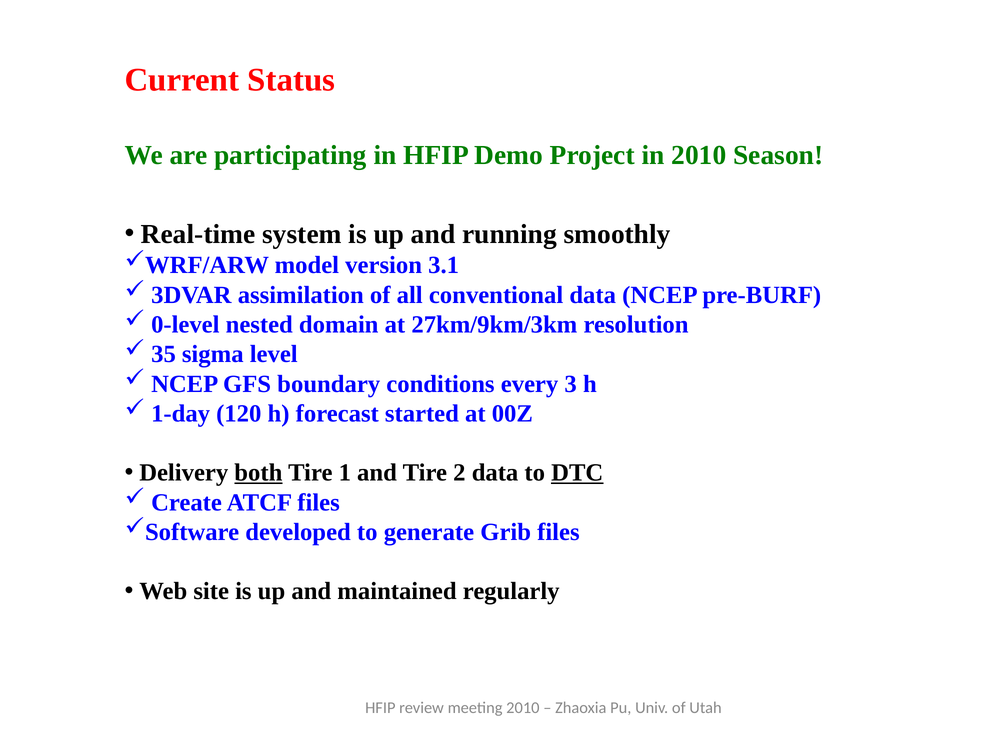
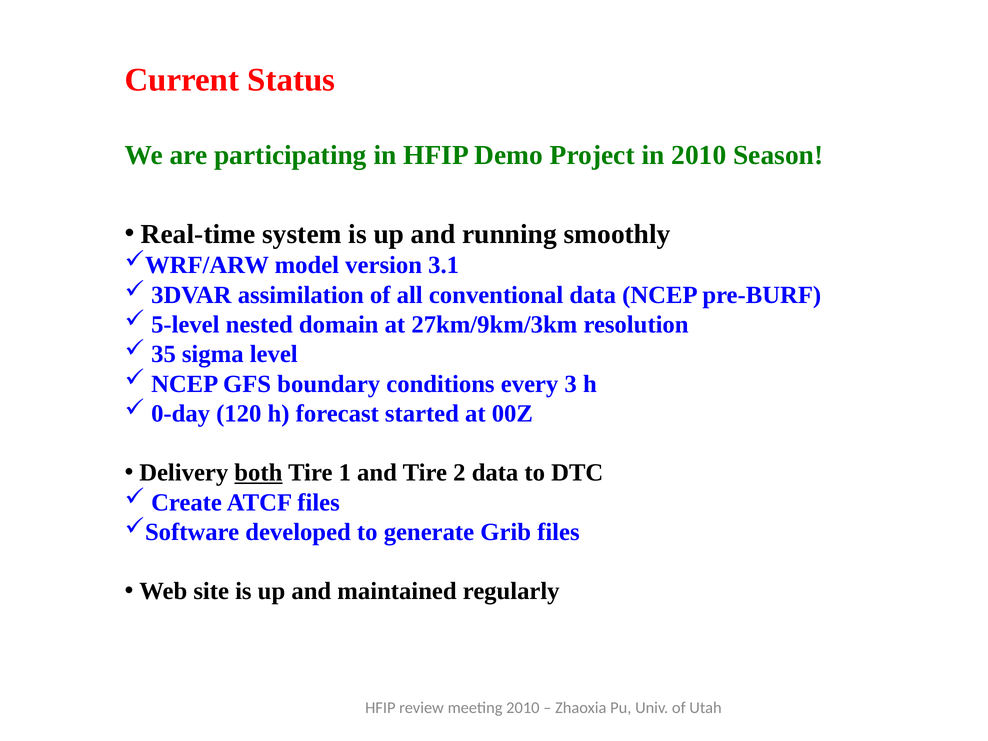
0-level: 0-level -> 5-level
1-day: 1-day -> 0-day
DTC underline: present -> none
